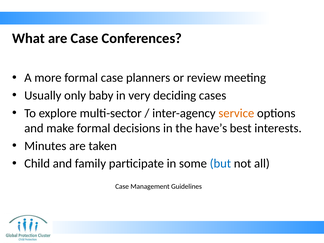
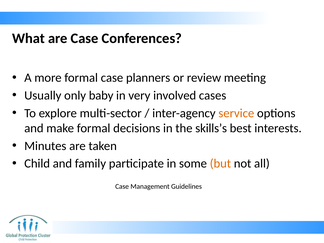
deciding: deciding -> involved
have’s: have’s -> skills’s
but colour: blue -> orange
